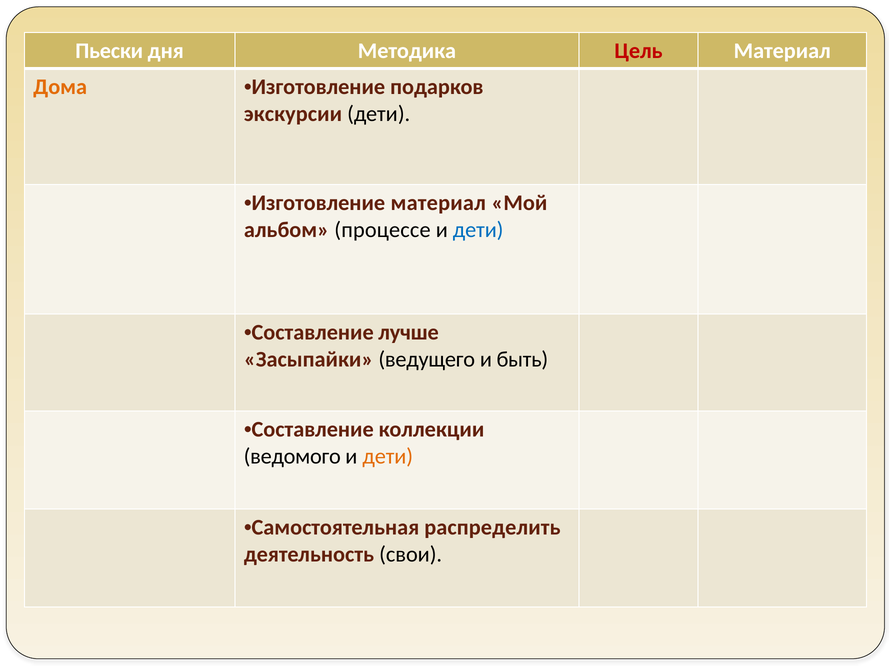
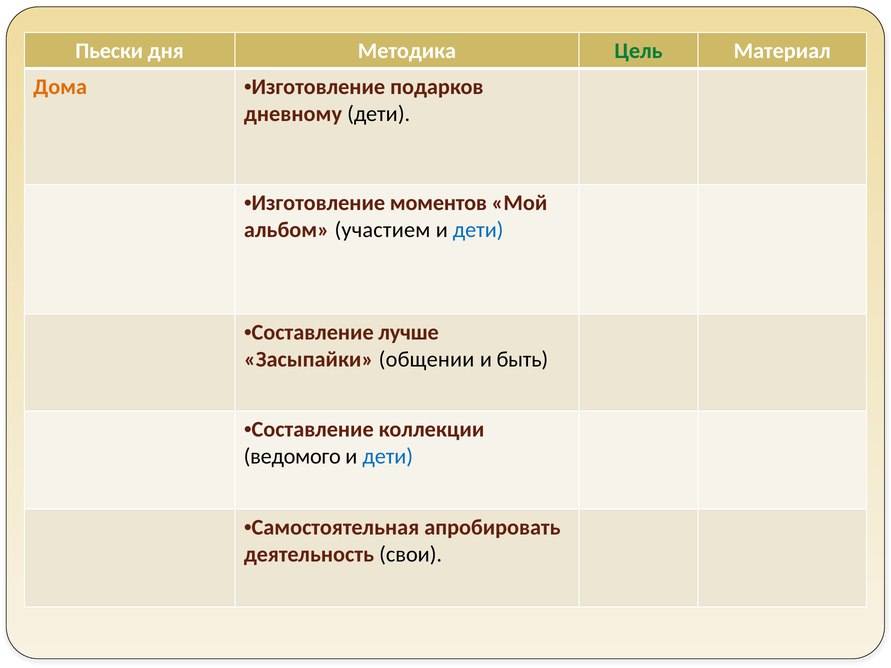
Цель colour: red -> green
экскурсии: экскурсии -> дневному
Изготовление материал: материал -> моментов
процессе: процессе -> участием
ведущего: ведущего -> общении
дети at (388, 457) colour: orange -> blue
распределить: распределить -> апробировать
